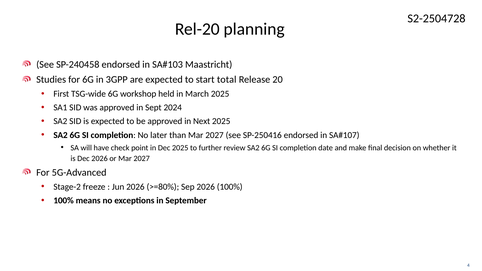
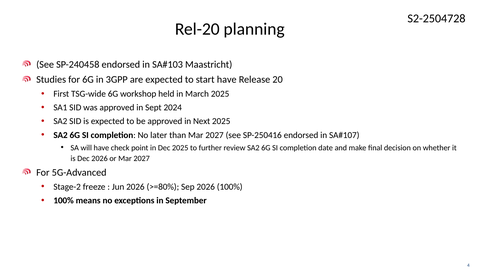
start total: total -> have
